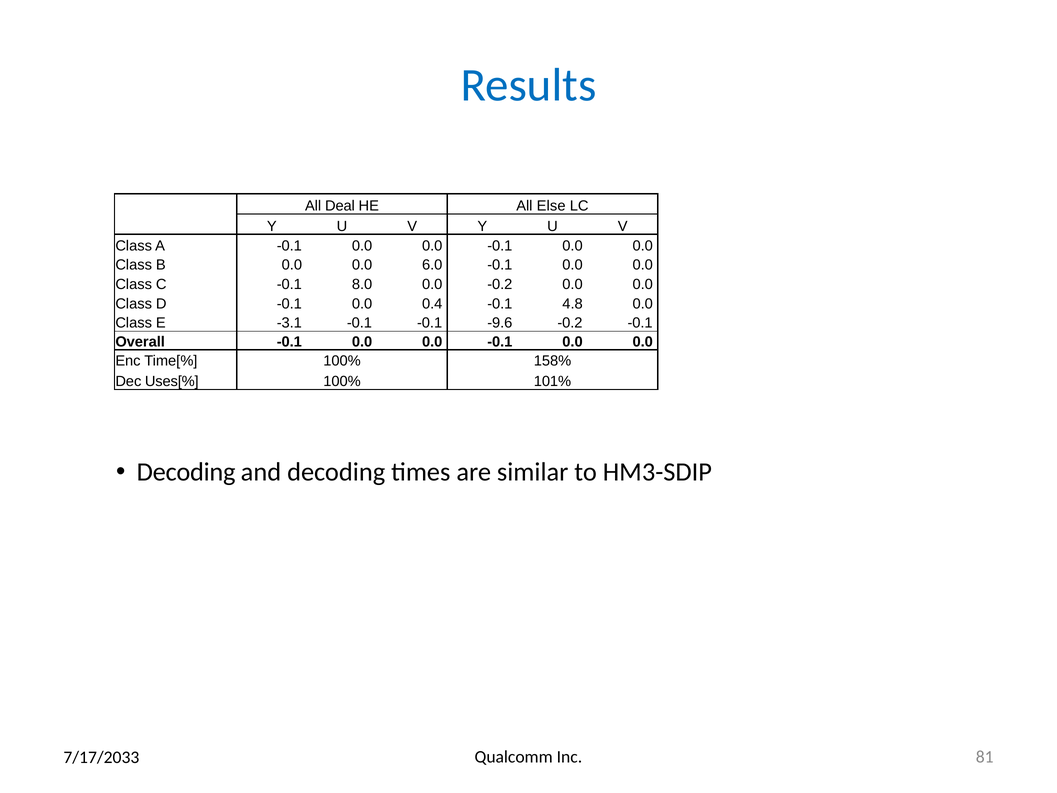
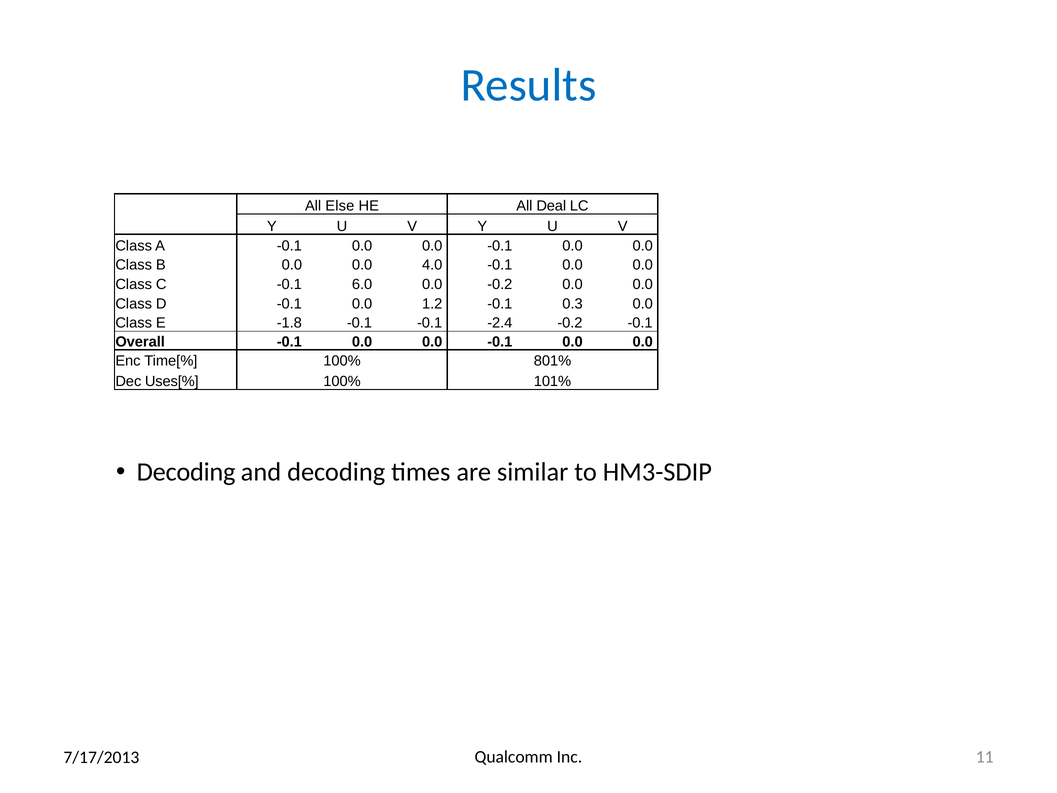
Deal: Deal -> Else
Else: Else -> Deal
6.0: 6.0 -> 4.0
8.0: 8.0 -> 6.0
0.4: 0.4 -> 1.2
4.8: 4.8 -> 0.3
-3.1: -3.1 -> -1.8
-9.6: -9.6 -> -2.4
158%: 158% -> 801%
81: 81 -> 11
7/17/2033: 7/17/2033 -> 7/17/2013
